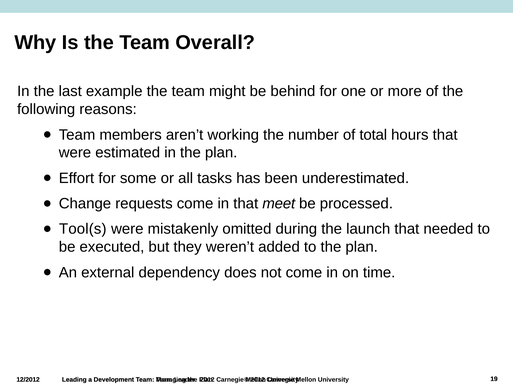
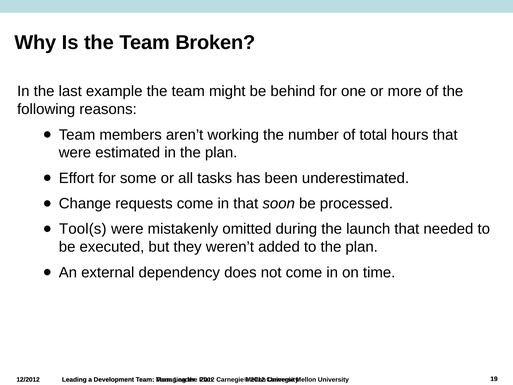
Overall: Overall -> Broken
meet: meet -> soon
